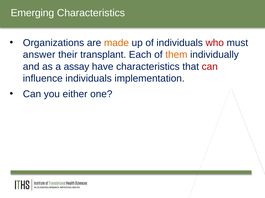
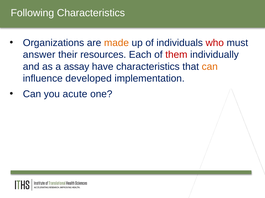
Emerging: Emerging -> Following
transplant: transplant -> resources
them colour: orange -> red
can at (210, 67) colour: red -> orange
influence individuals: individuals -> developed
either: either -> acute
